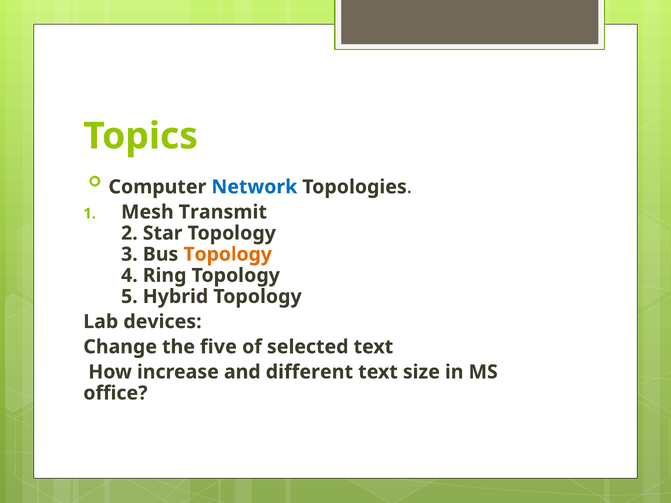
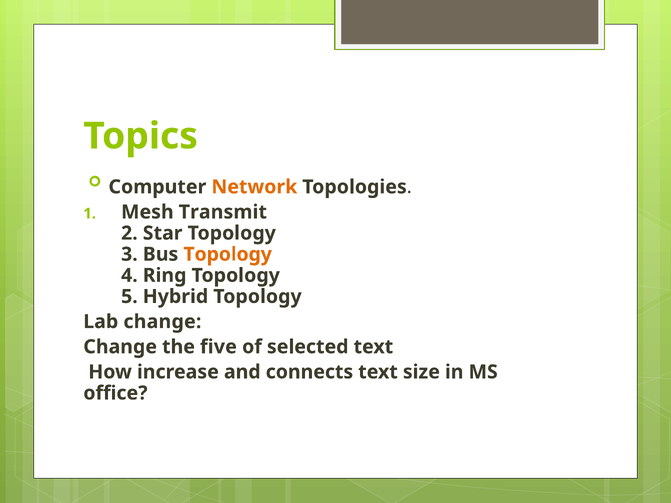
Network colour: blue -> orange
Lab devices: devices -> change
different: different -> connects
